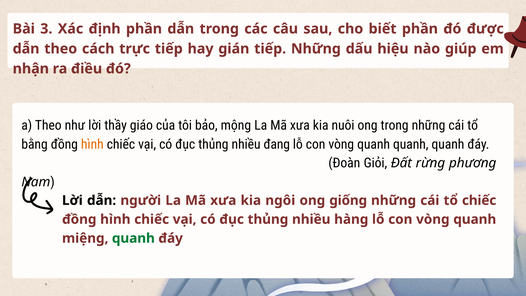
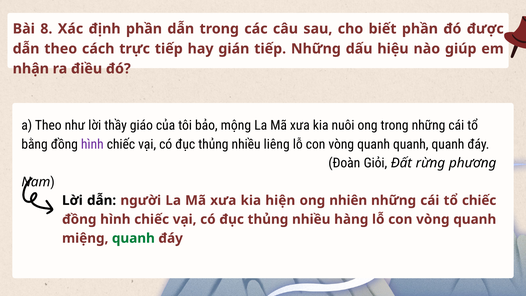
3: 3 -> 8
hình at (92, 144) colour: orange -> purple
đang: đang -> liêng
ngôi: ngôi -> hiện
giống: giống -> nhiên
